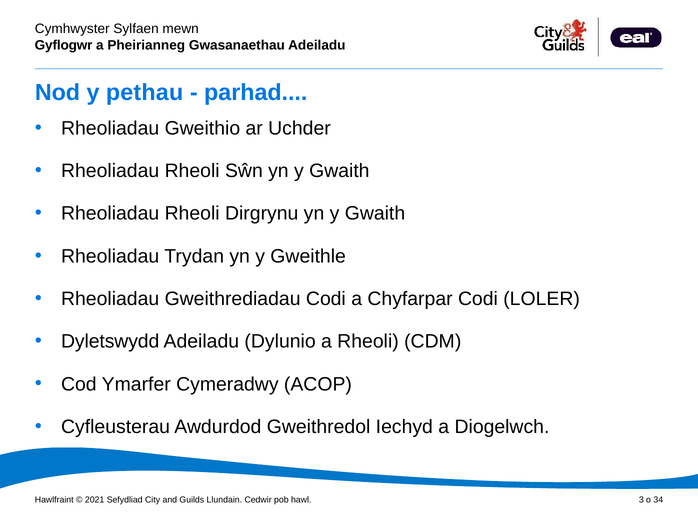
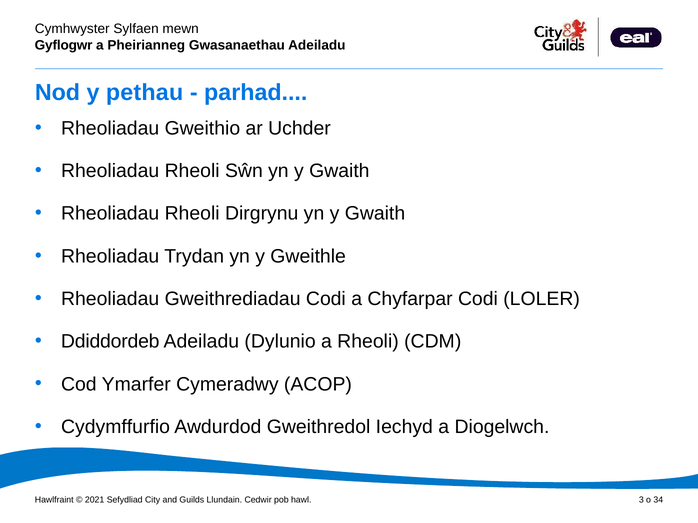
Dyletswydd: Dyletswydd -> Ddiddordeb
Cyfleusterau: Cyfleusterau -> Cydymffurfio
